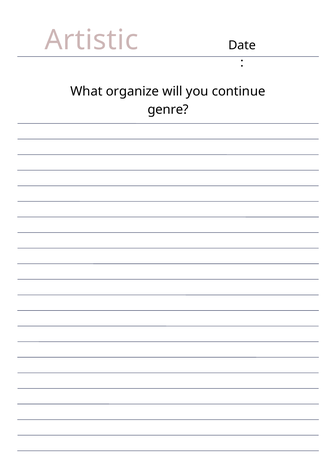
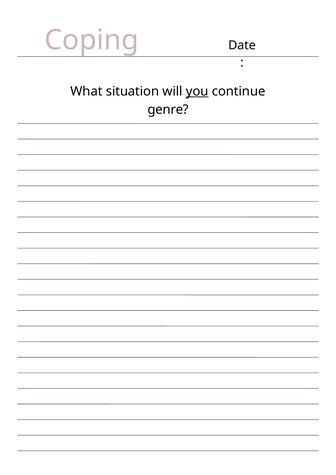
Artistic: Artistic -> Coping
organize: organize -> situation
you underline: none -> present
